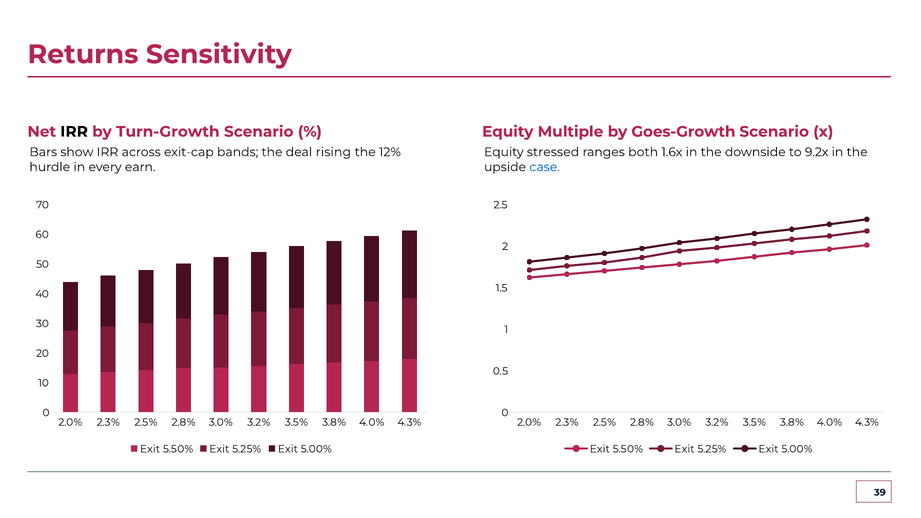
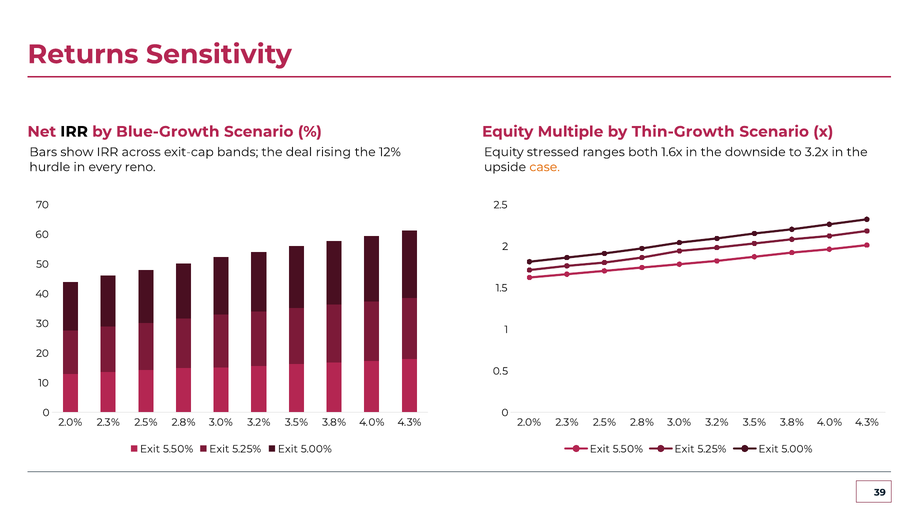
Turn-Growth: Turn-Growth -> Blue-Growth
Goes-Growth: Goes-Growth -> Thin-Growth
9.2x: 9.2x -> 3.2x
earn: earn -> reno
case colour: blue -> orange
